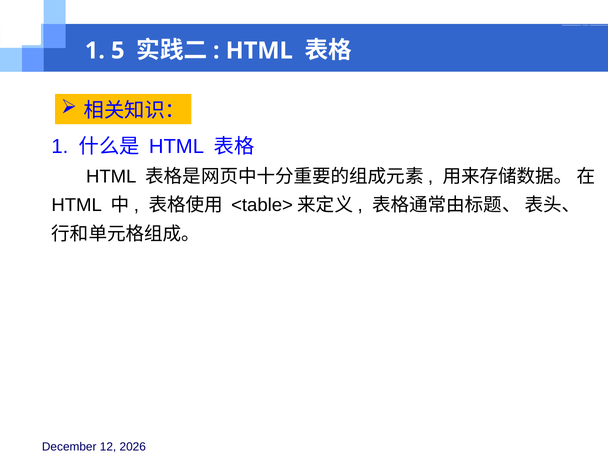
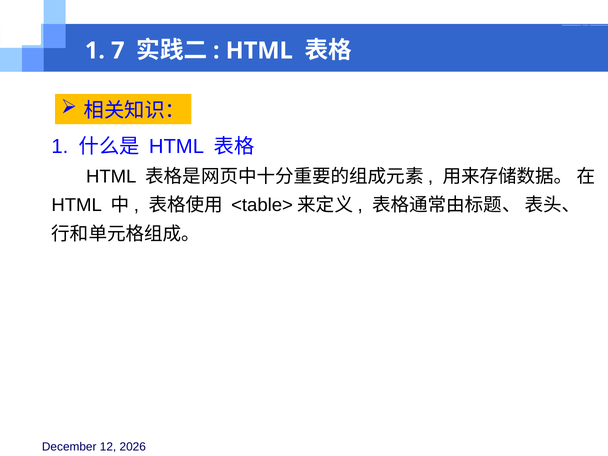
5: 5 -> 7
